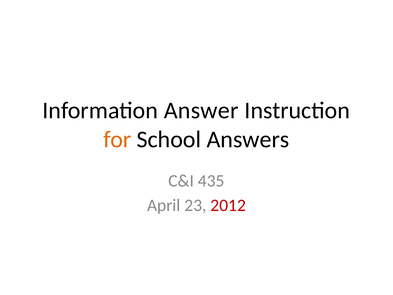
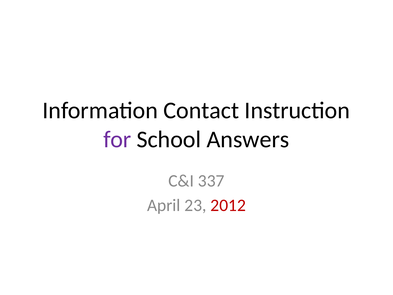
Answer: Answer -> Contact
for colour: orange -> purple
435: 435 -> 337
